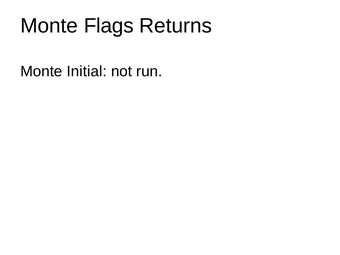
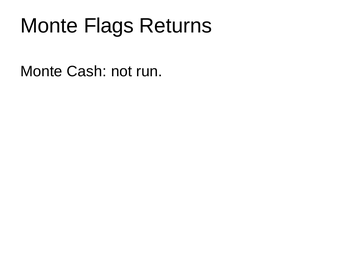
Initial: Initial -> Cash
